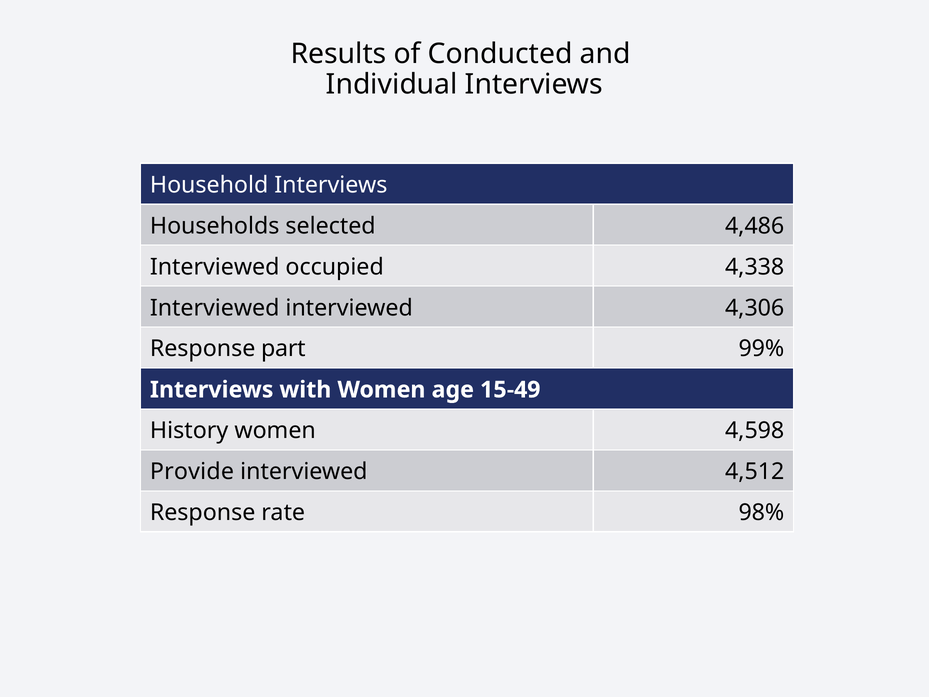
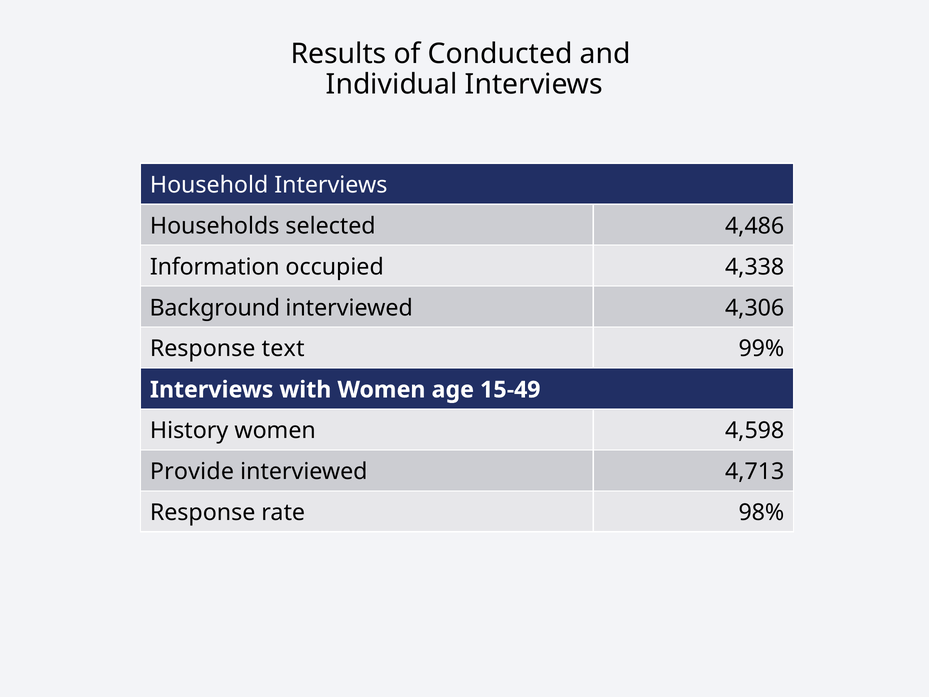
Interviewed at (215, 267): Interviewed -> Information
Interviewed at (215, 308): Interviewed -> Background
part: part -> text
4,512: 4,512 -> 4,713
